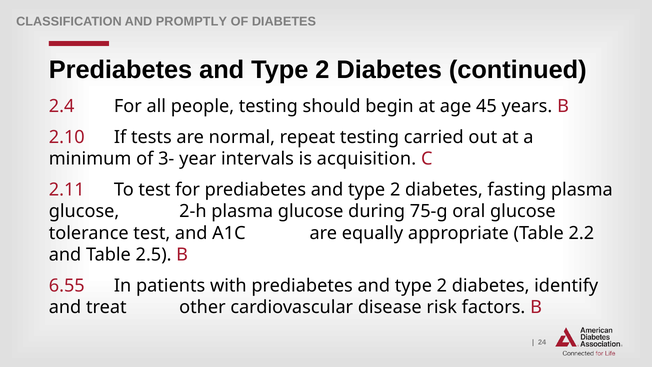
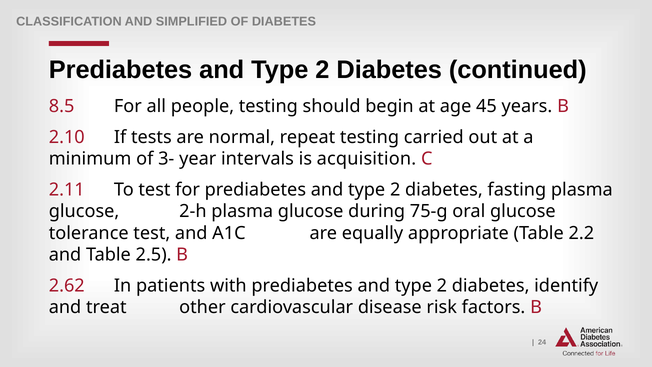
PROMPTLY: PROMPTLY -> SIMPLIFIED
2.4: 2.4 -> 8.5
6.55: 6.55 -> 2.62
